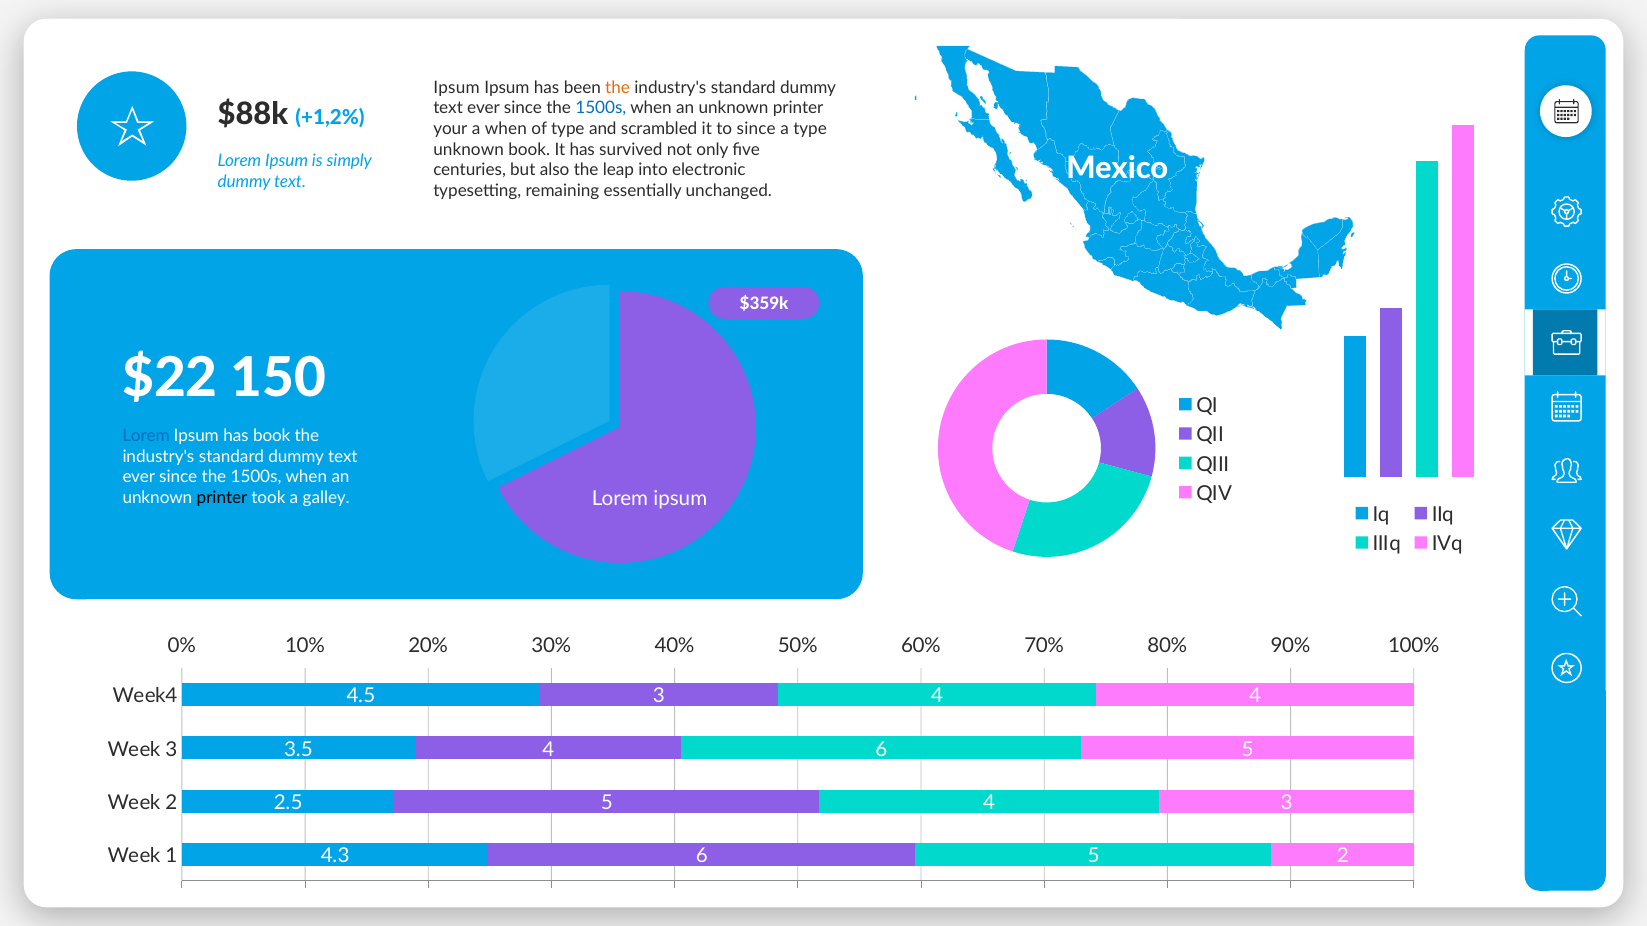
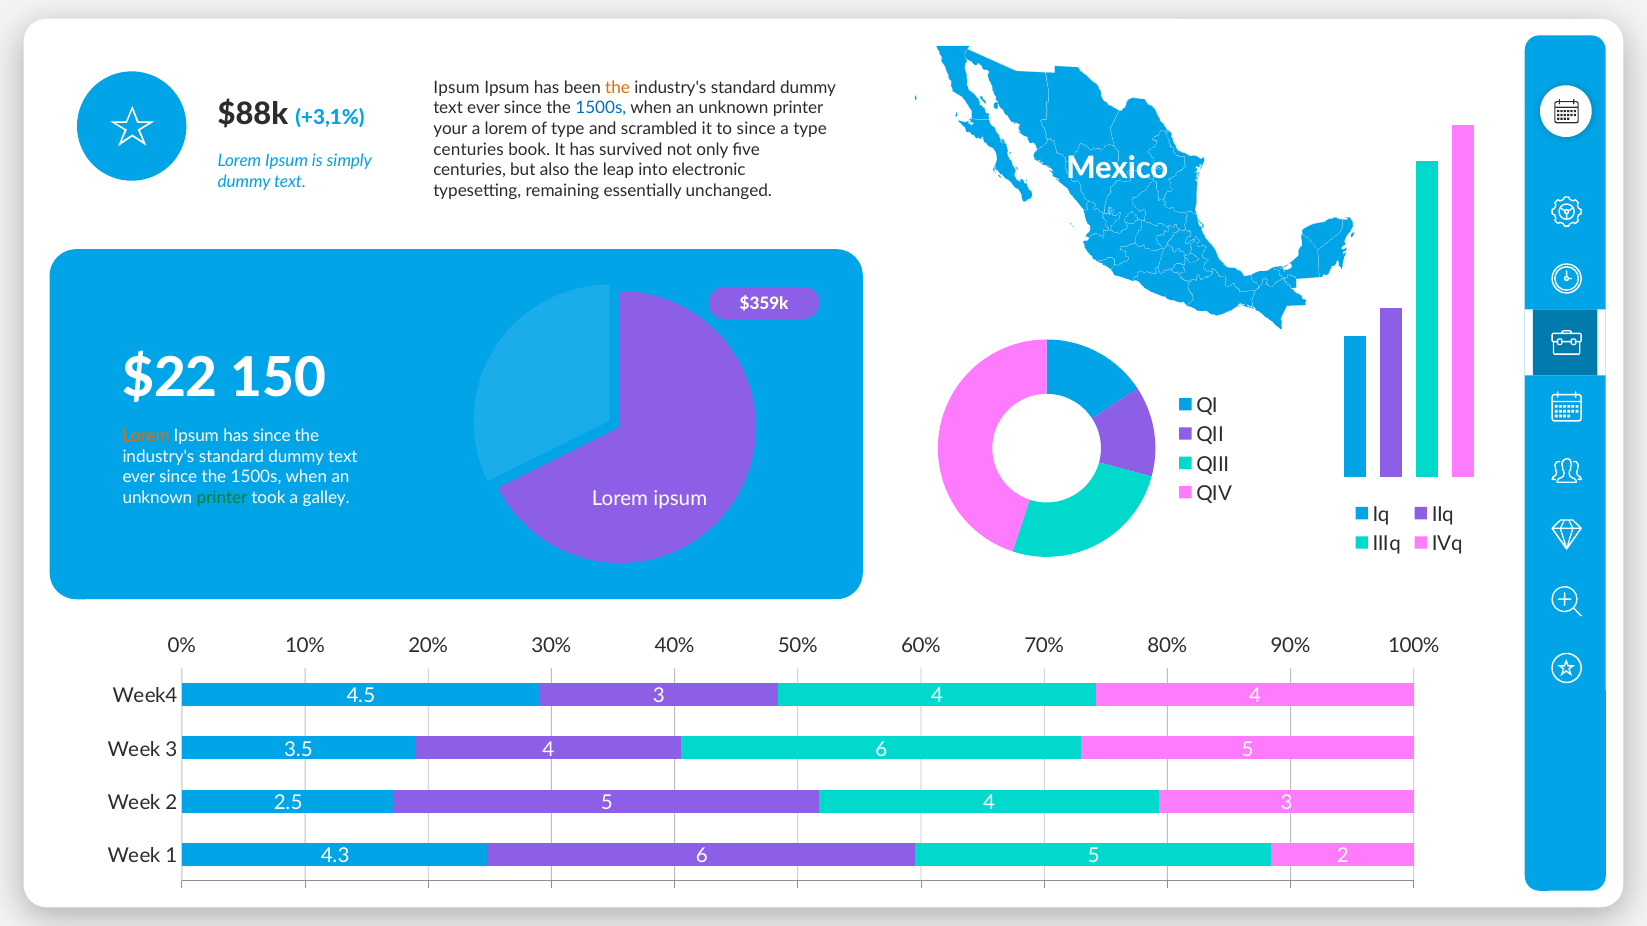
+1,2%: +1,2% -> +3,1%
a when: when -> lorem
unknown at (469, 150): unknown -> centuries
Lorem at (146, 436) colour: blue -> orange
has book: book -> since
printer at (222, 498) colour: black -> green
